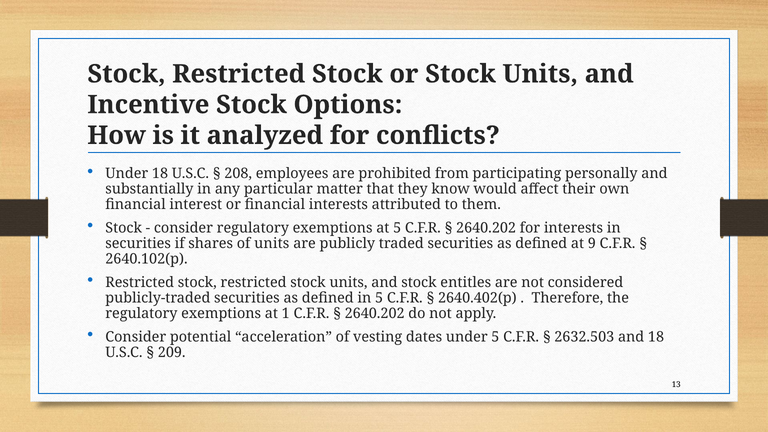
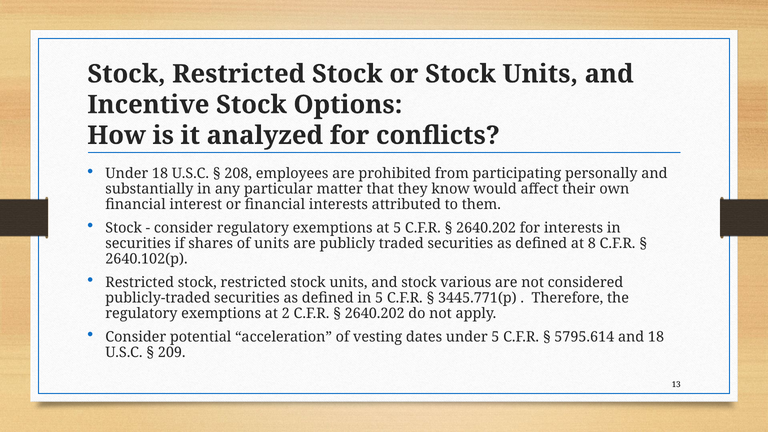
9: 9 -> 8
entitles: entitles -> various
2640.402(p: 2640.402(p -> 3445.771(p
1: 1 -> 2
2632.503: 2632.503 -> 5795.614
